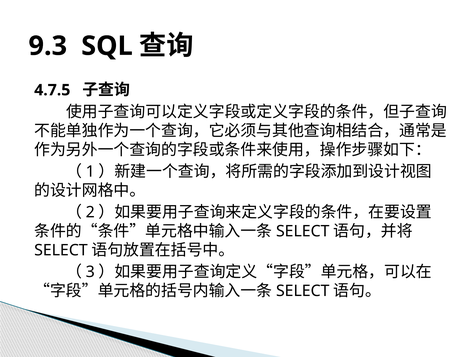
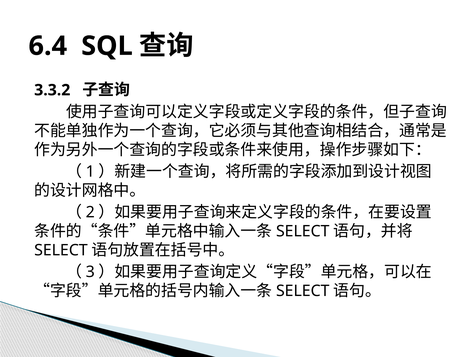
9.3: 9.3 -> 6.4
4.7.5: 4.7.5 -> 3.3.2
